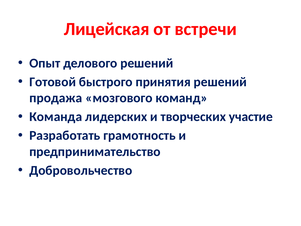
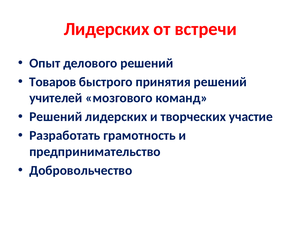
Лицейская at (107, 29): Лицейская -> Лидерских
Готовой: Готовой -> Товаров
продажа: продажа -> учителей
Команда at (56, 117): Команда -> Решений
